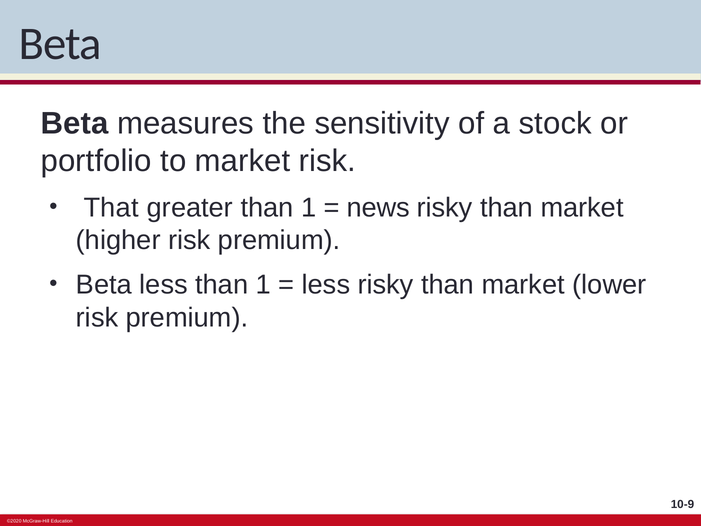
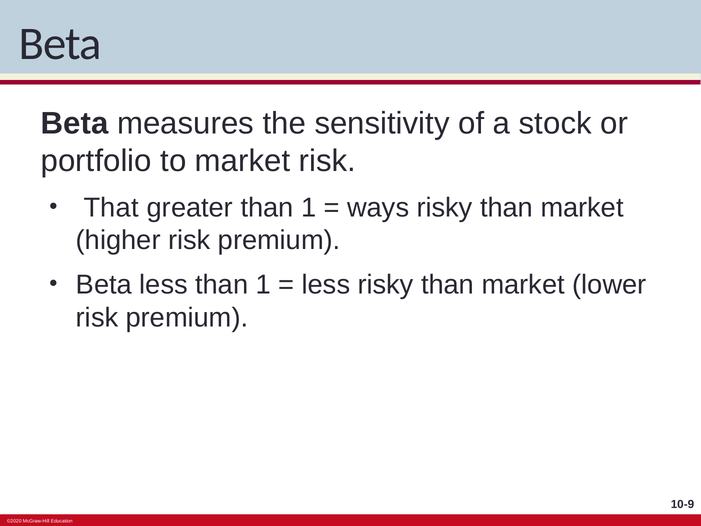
news: news -> ways
